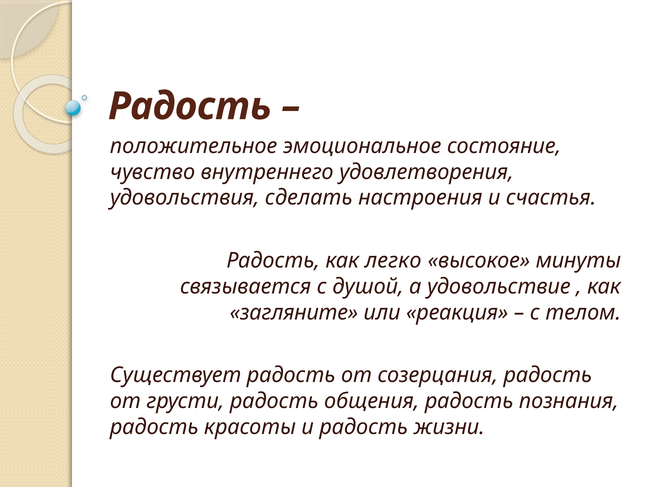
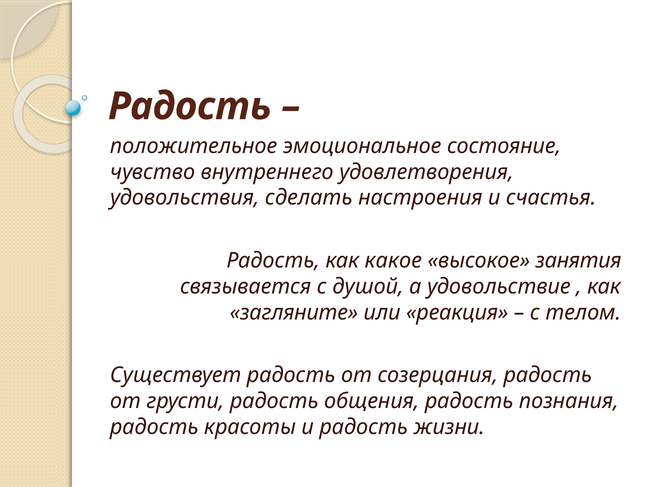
легко: легко -> какое
минуты: минуты -> занятия
